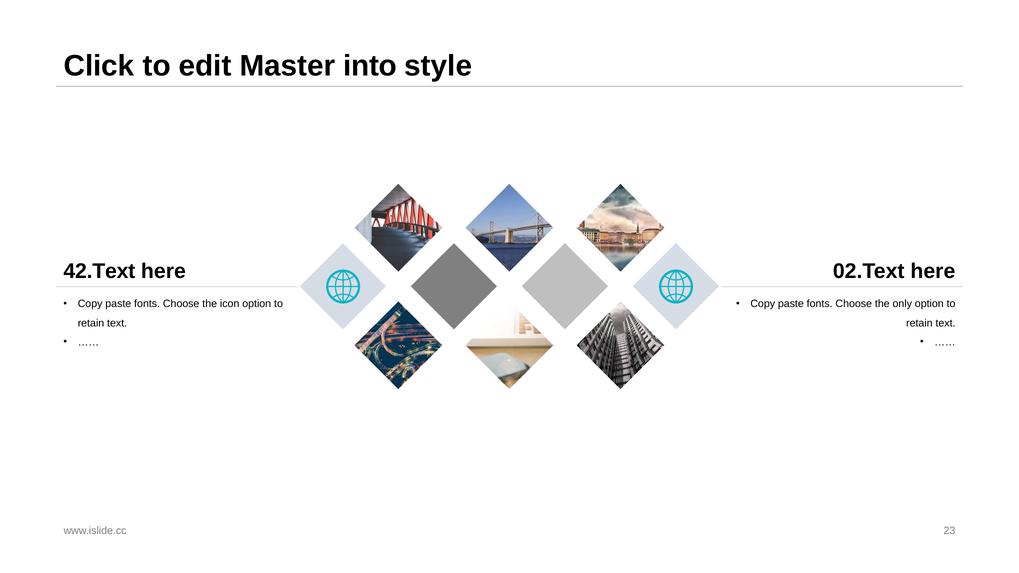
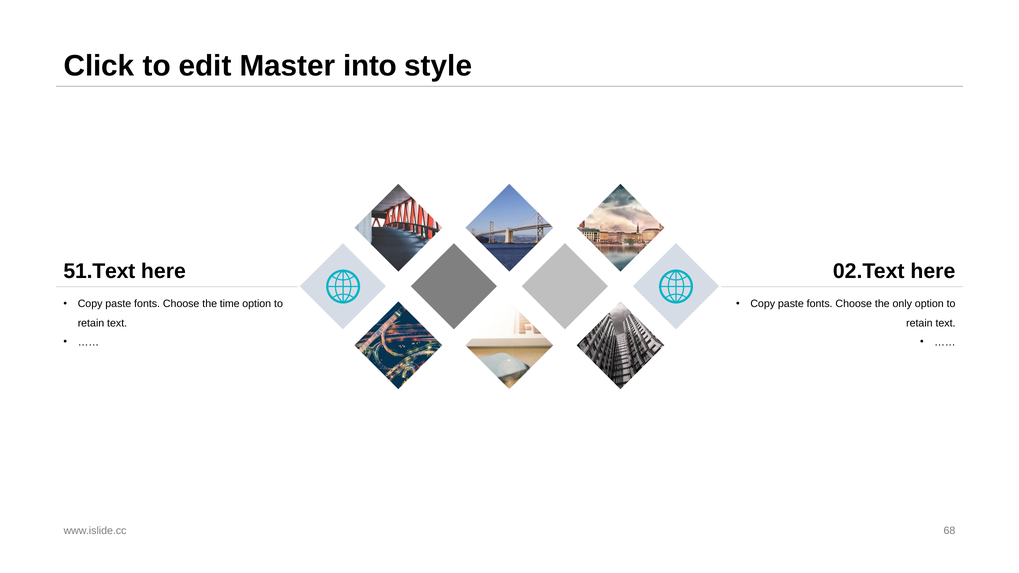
42.Text: 42.Text -> 51.Text
icon: icon -> time
23: 23 -> 68
